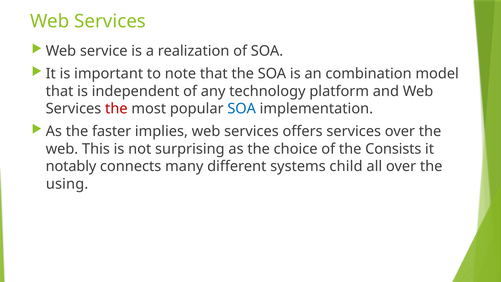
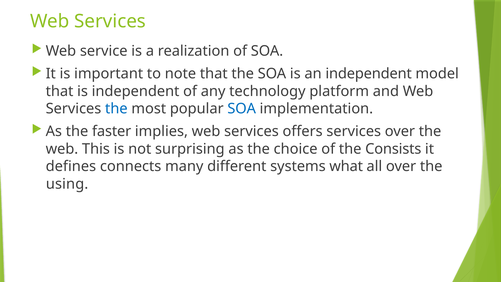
an combination: combination -> independent
the at (116, 109) colour: red -> blue
notably: notably -> defines
child: child -> what
